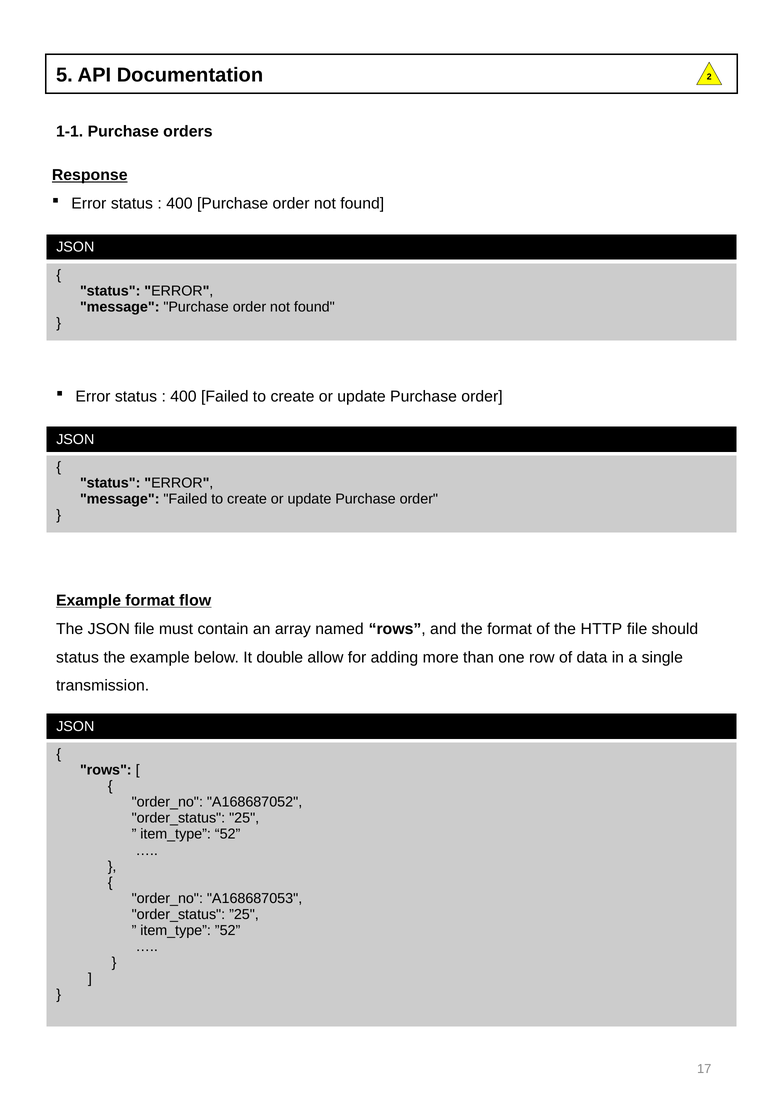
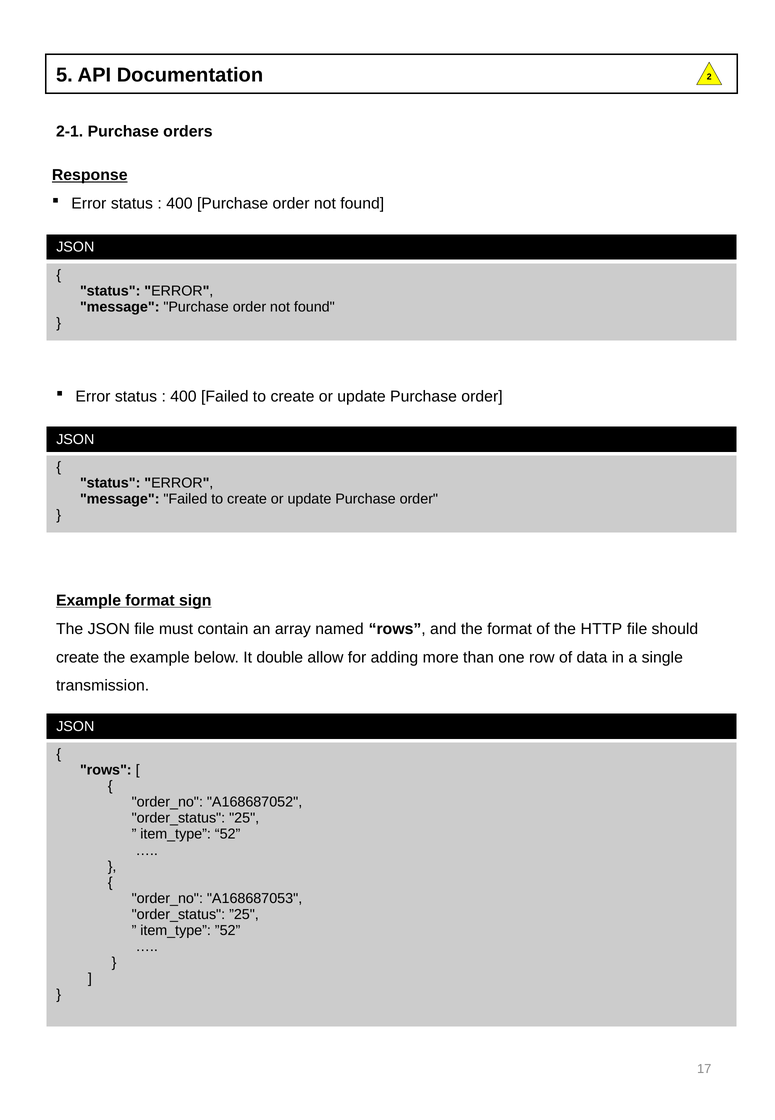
1-1: 1-1 -> 2-1
flow: flow -> sign
status at (77, 657): status -> create
